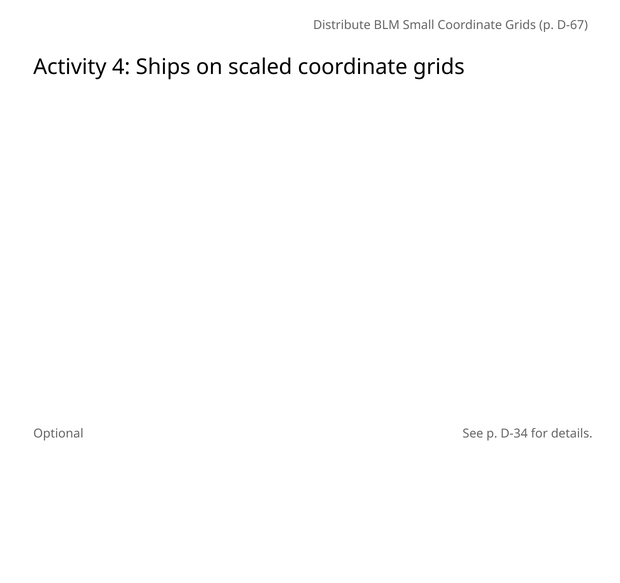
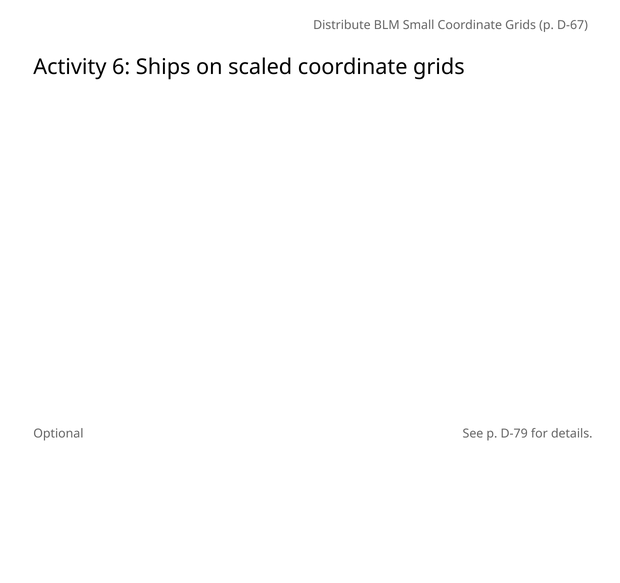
4: 4 -> 6
D-34: D-34 -> D-79
